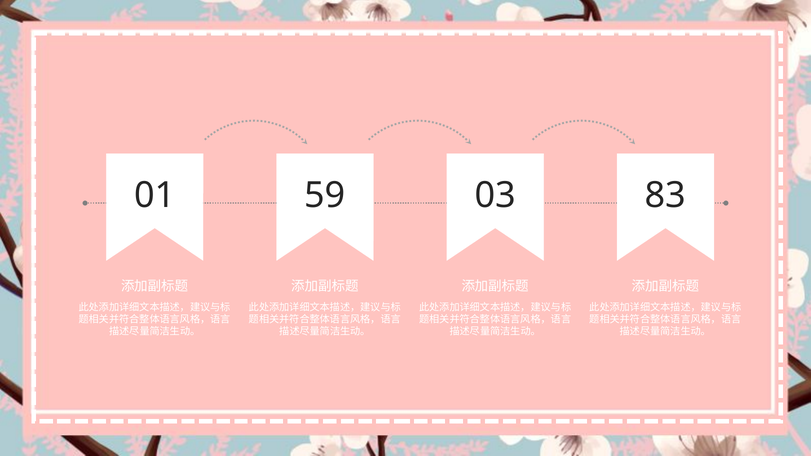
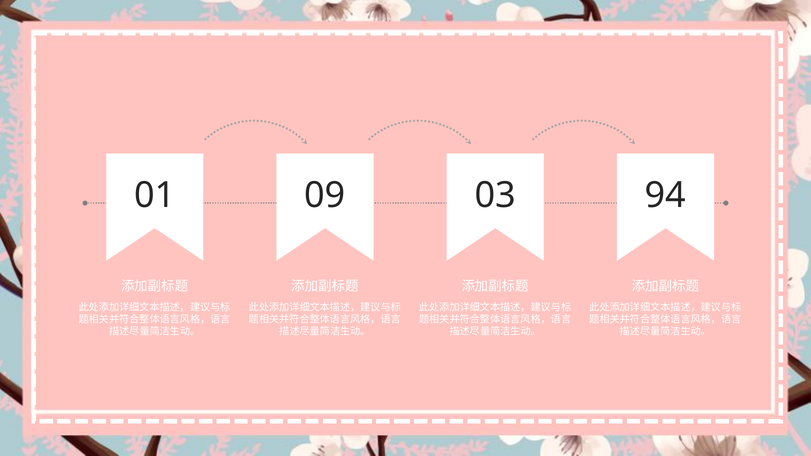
59: 59 -> 09
83: 83 -> 94
